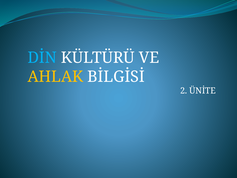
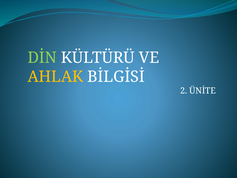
DİN colour: light blue -> light green
